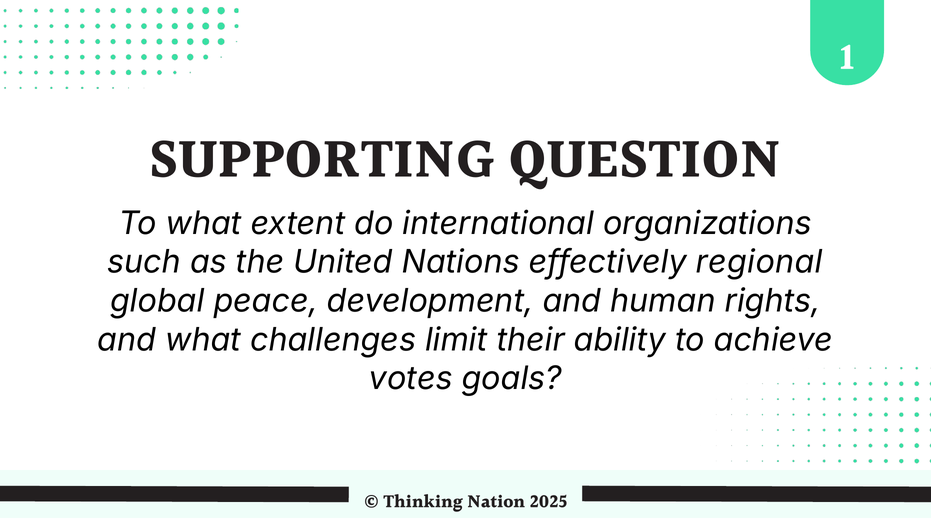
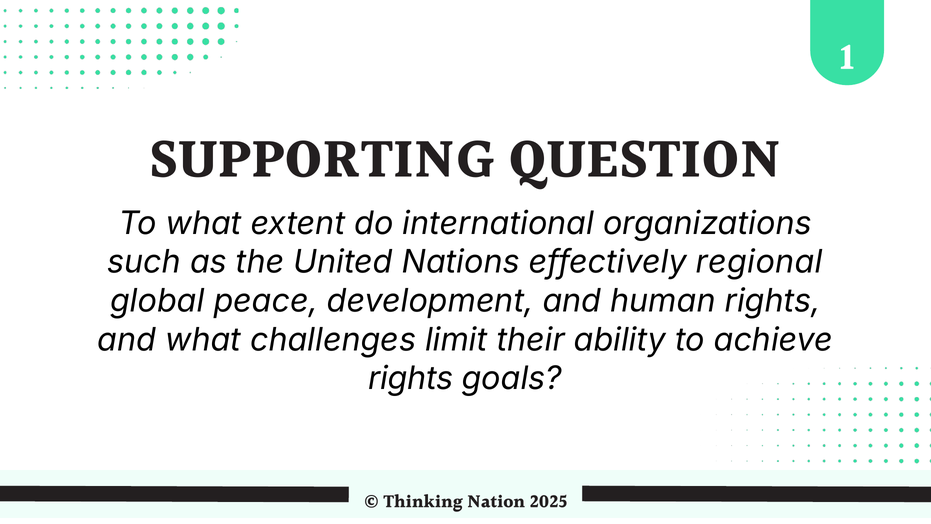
votes at (411, 378): votes -> rights
